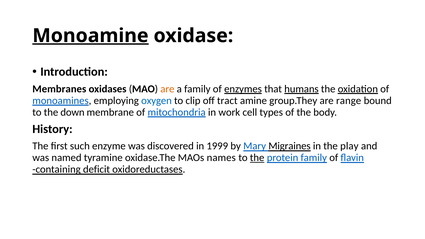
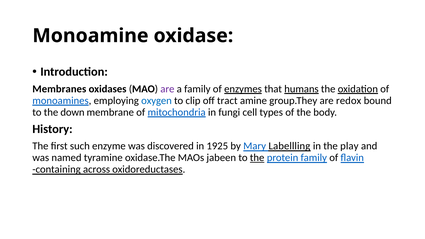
Monoamine underline: present -> none
are at (167, 89) colour: orange -> purple
range: range -> redox
work: work -> fungi
1999: 1999 -> 1925
Migraines: Migraines -> Labellling
names: names -> jabeen
deficit: deficit -> across
